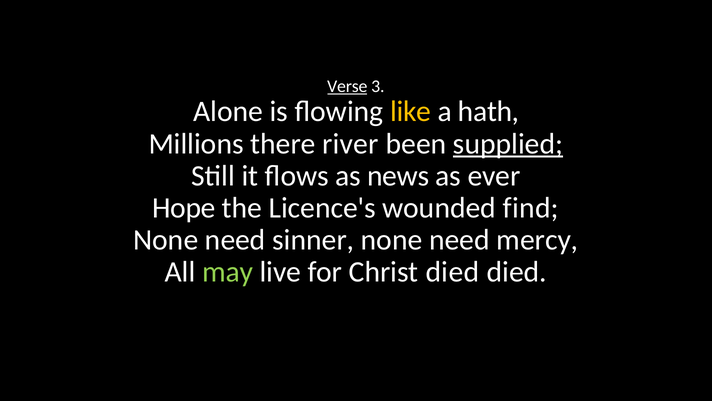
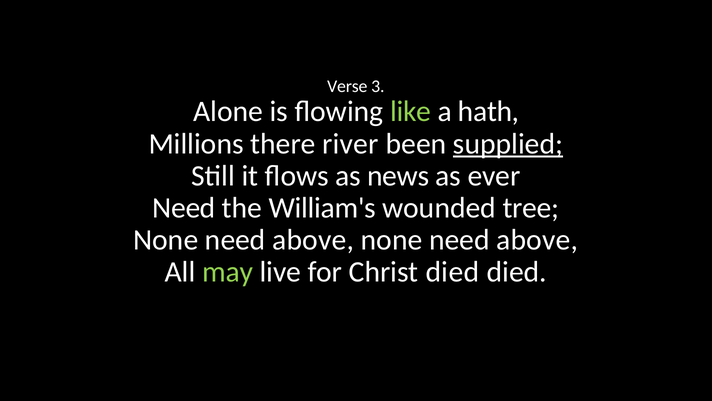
Verse underline: present -> none
like colour: yellow -> light green
Hope at (184, 208): Hope -> Need
Licence's: Licence's -> William's
find: find -> tree
sinner at (313, 240): sinner -> above
mercy at (537, 240): mercy -> above
